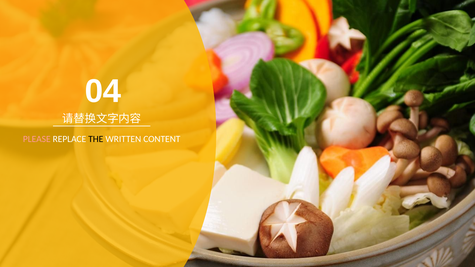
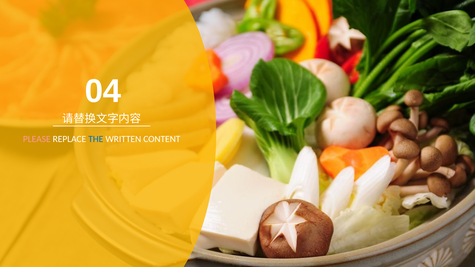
THE colour: black -> blue
